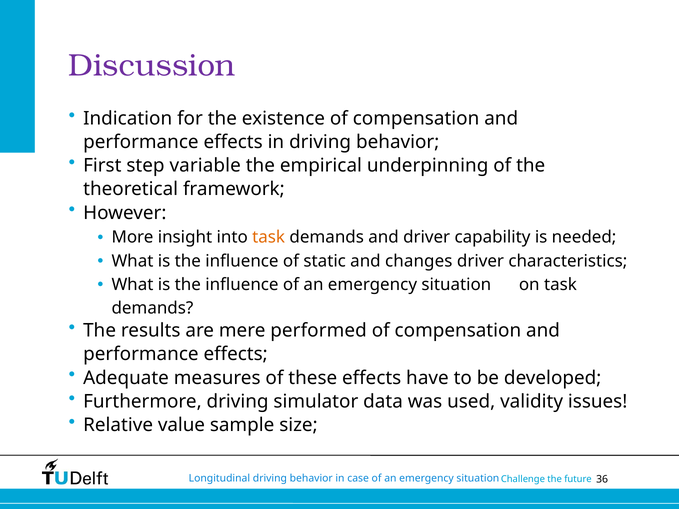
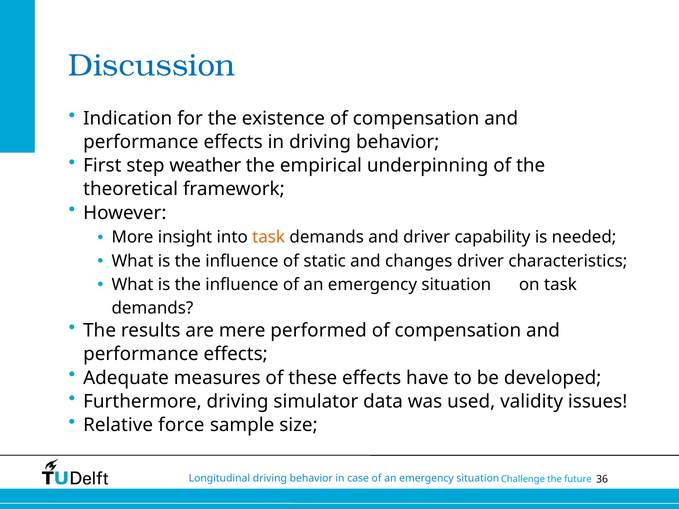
Discussion colour: purple -> blue
variable: variable -> weather
value: value -> force
